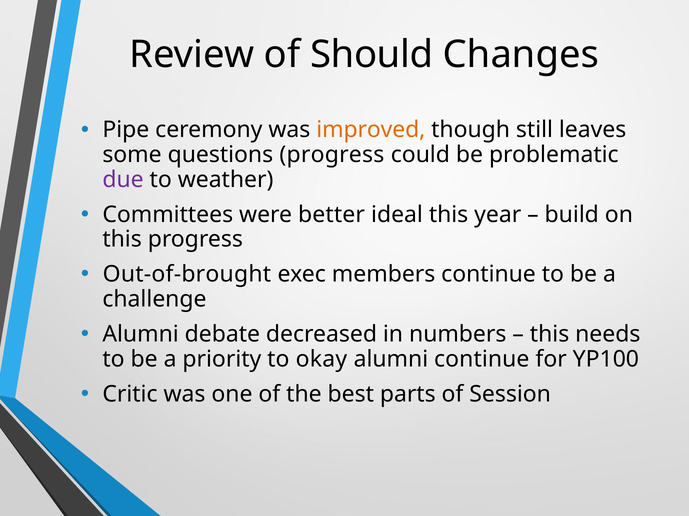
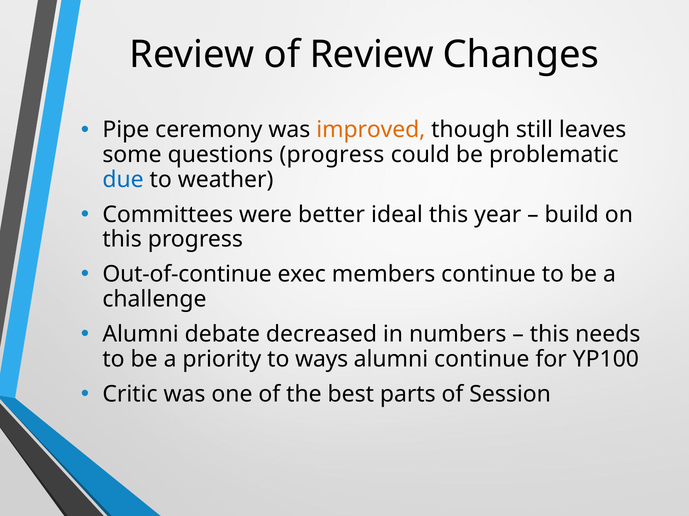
of Should: Should -> Review
due colour: purple -> blue
Out-of-brought: Out-of-brought -> Out-of-continue
okay: okay -> ways
